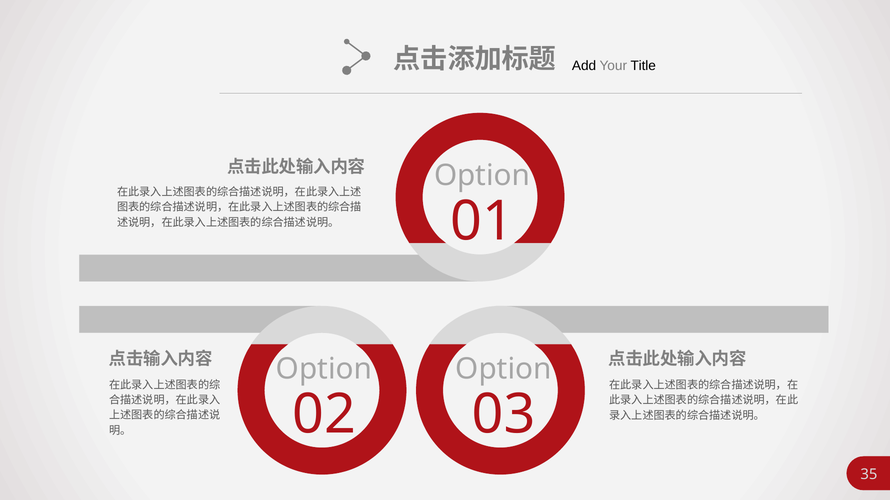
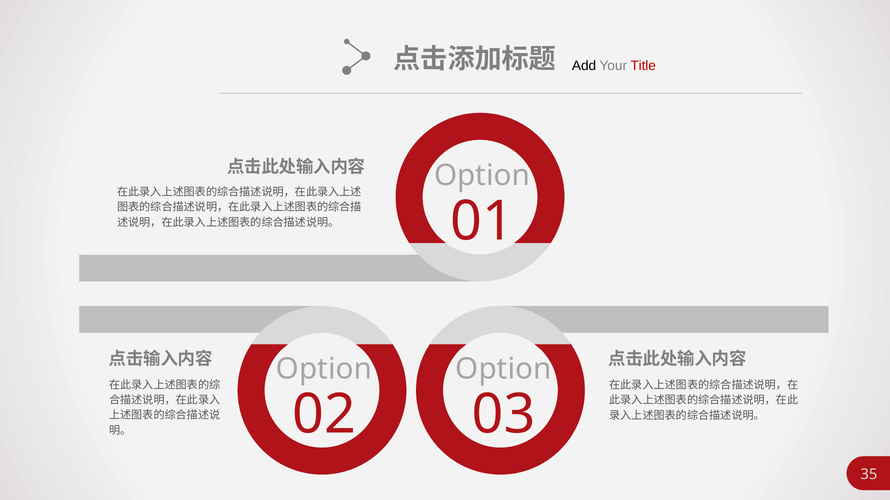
Title colour: black -> red
